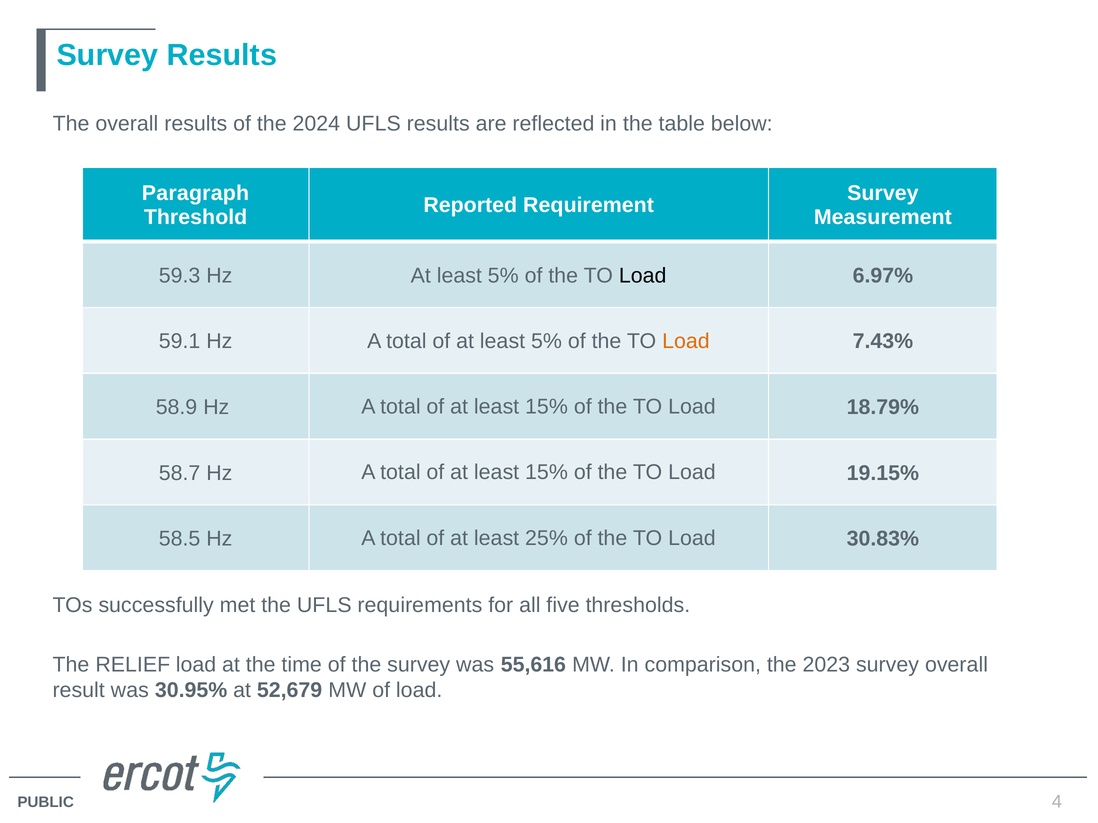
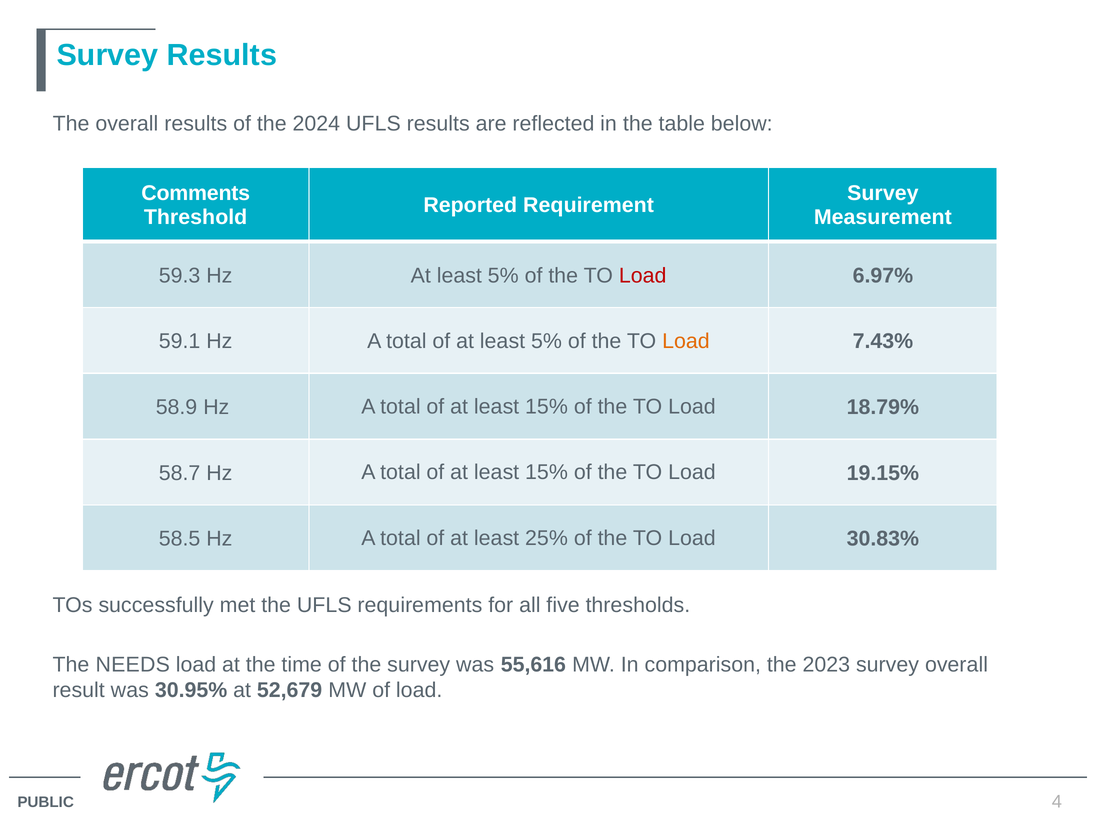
Paragraph: Paragraph -> Comments
Load at (643, 276) colour: black -> red
RELIEF: RELIEF -> NEEDS
